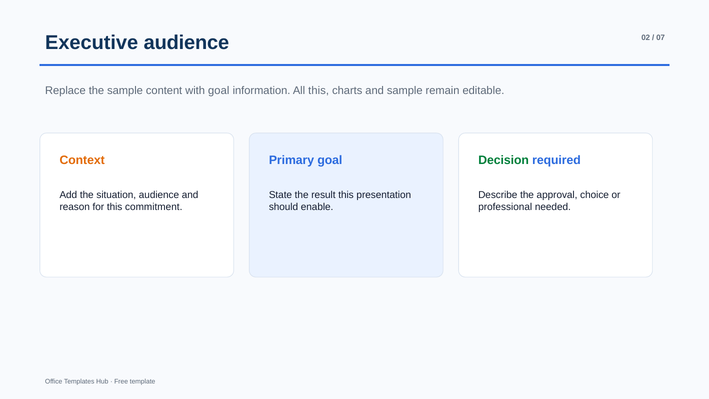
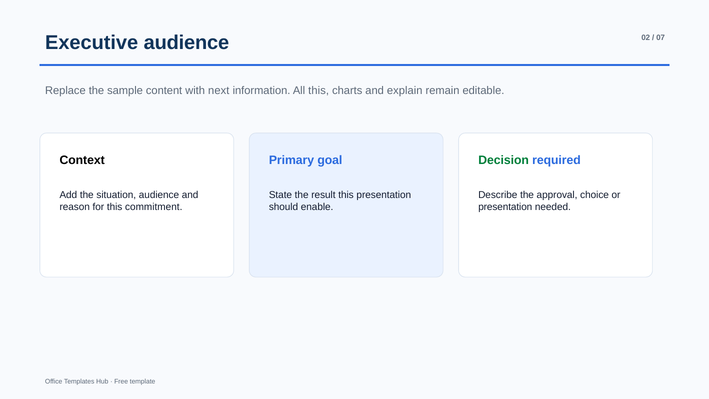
with goal: goal -> next
and sample: sample -> explain
Context colour: orange -> black
professional at (505, 207): professional -> presentation
